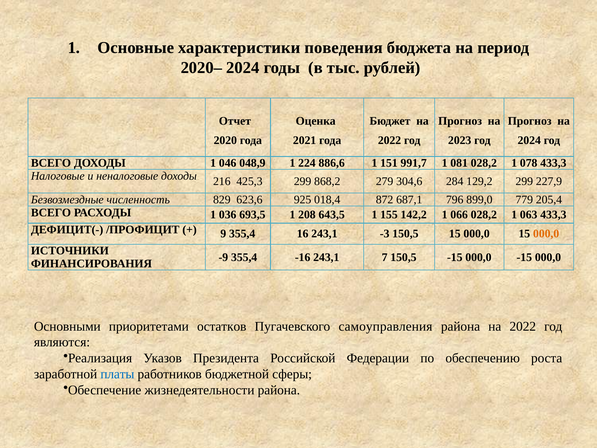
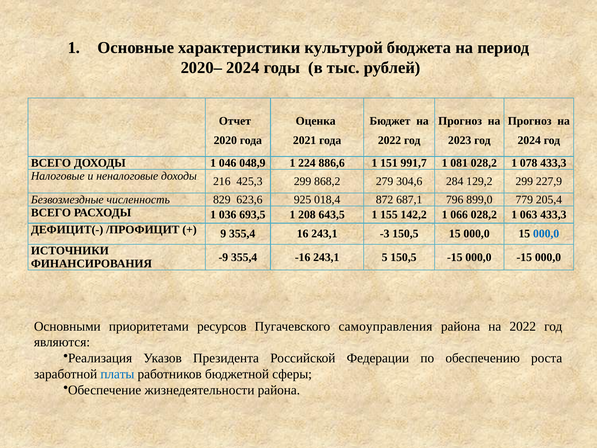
поведения: поведения -> культурой
000,0 at (546, 234) colour: orange -> blue
7: 7 -> 5
остатков: остатков -> ресурсов
